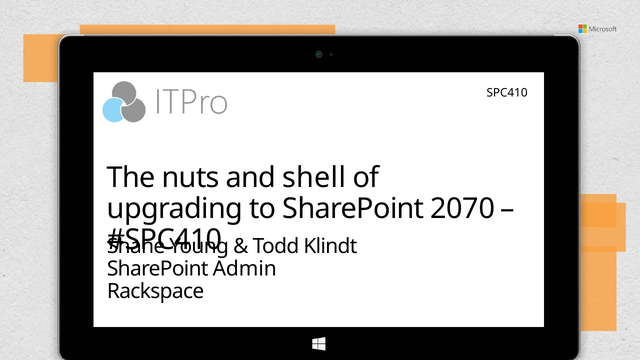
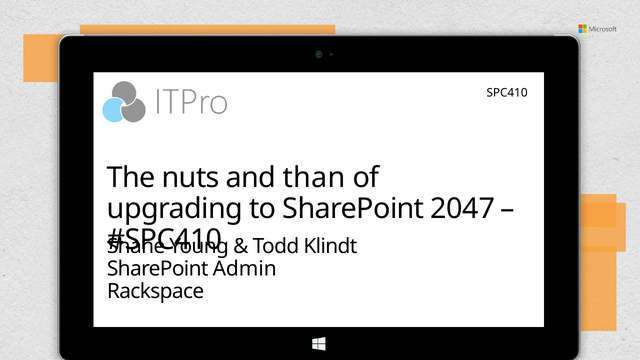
shell: shell -> than
2070: 2070 -> 2047
